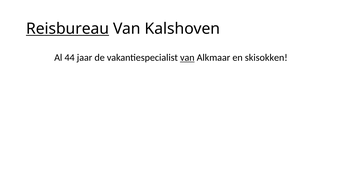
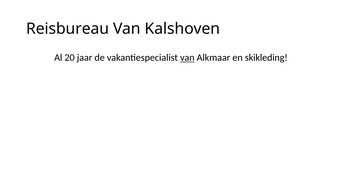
Reisbureau underline: present -> none
44: 44 -> 20
skisokken: skisokken -> skikleding
